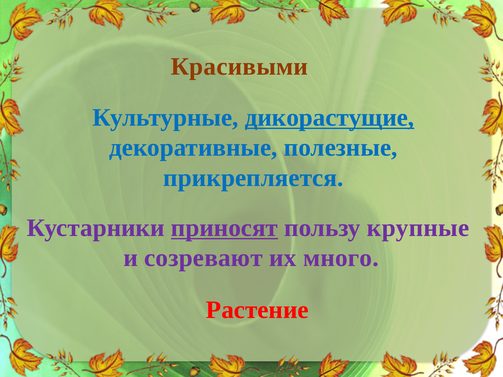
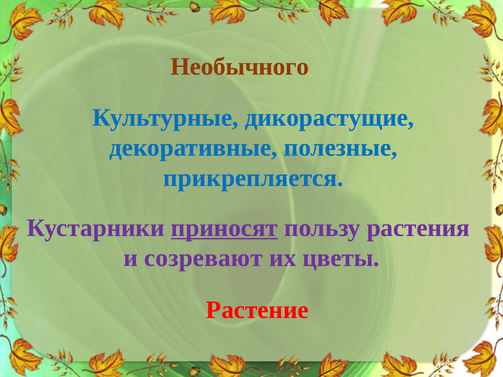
Красивыми: Красивыми -> Необычного
дикорастущие underline: present -> none
крупные: крупные -> растения
много: много -> цветы
